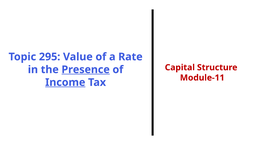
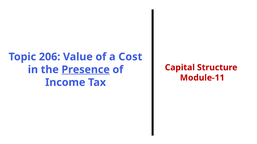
295: 295 -> 206
Rate: Rate -> Cost
Income underline: present -> none
